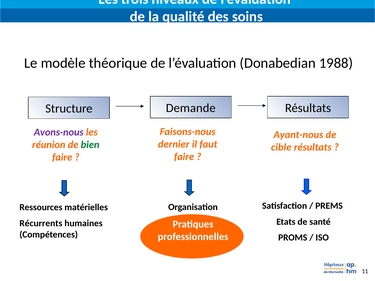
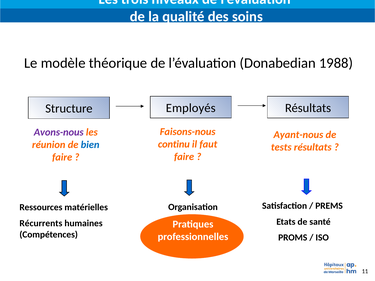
Demande: Demande -> Employés
dernier: dernier -> continu
bien colour: green -> blue
cible: cible -> tests
